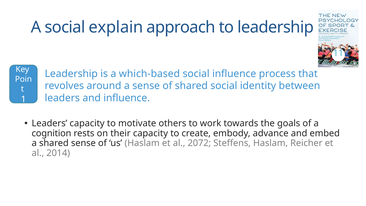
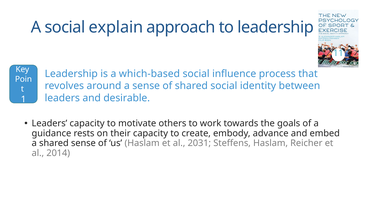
and influence: influence -> desirable
cognition: cognition -> guidance
2072: 2072 -> 2031
